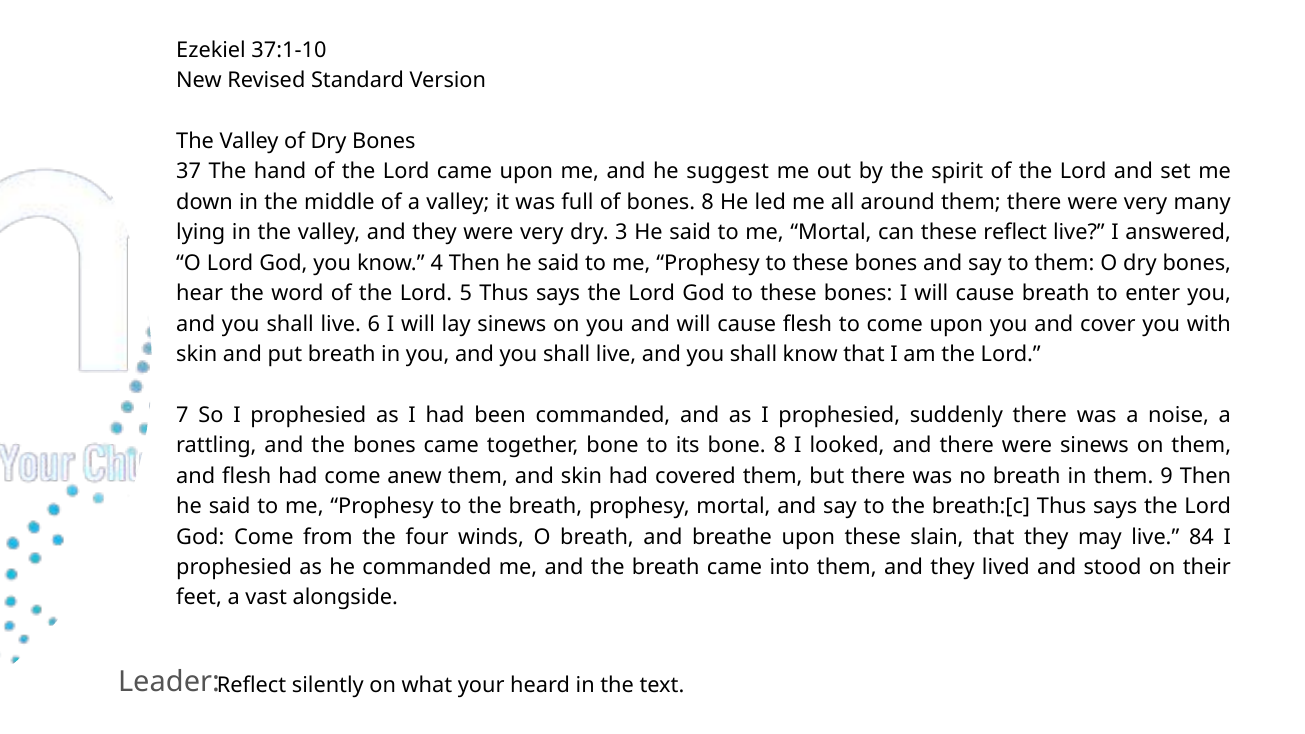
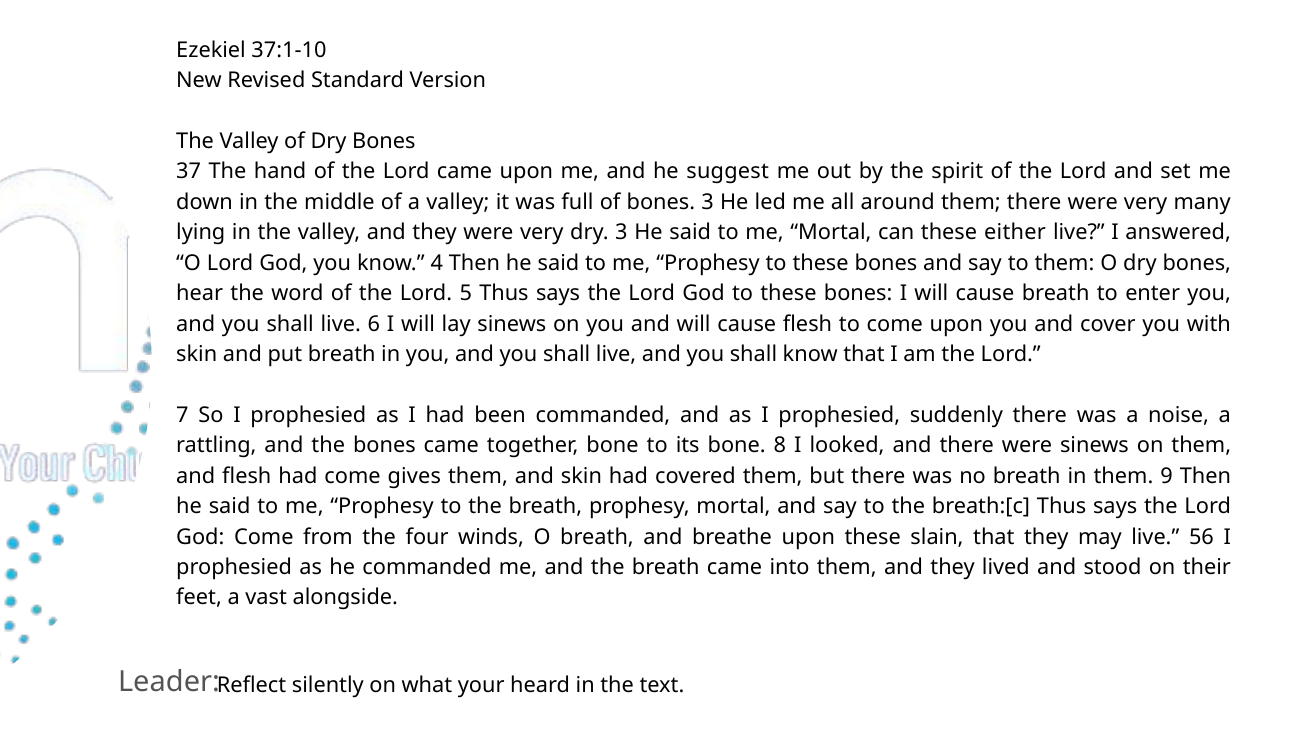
bones 8: 8 -> 3
these reflect: reflect -> either
anew: anew -> gives
84: 84 -> 56
